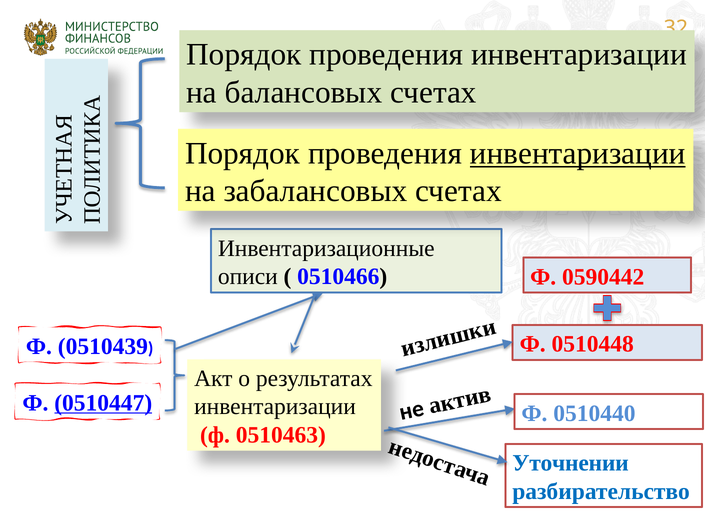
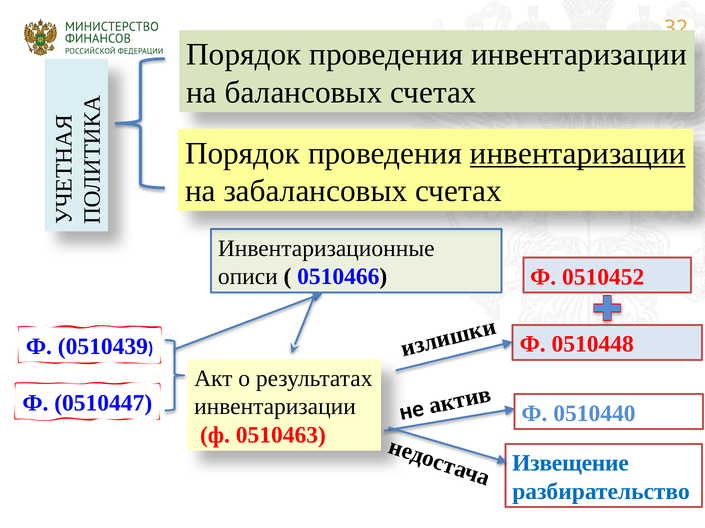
0590442: 0590442 -> 0510452
0510447 underline: present -> none
Уточнении: Уточнении -> Извещение
